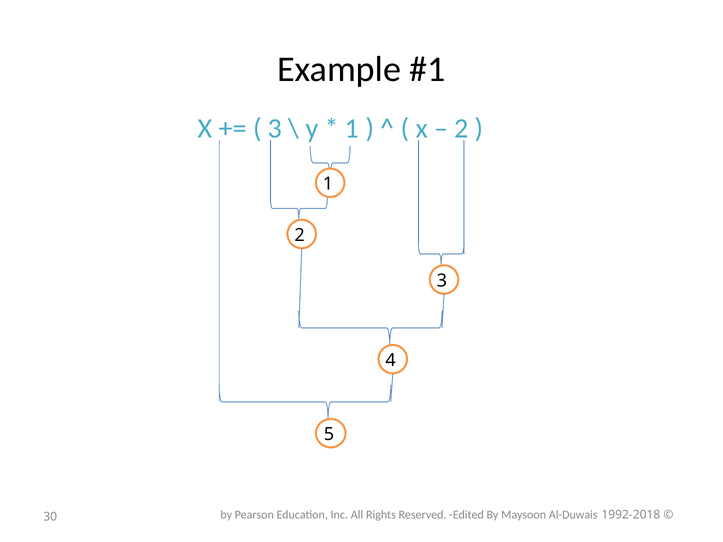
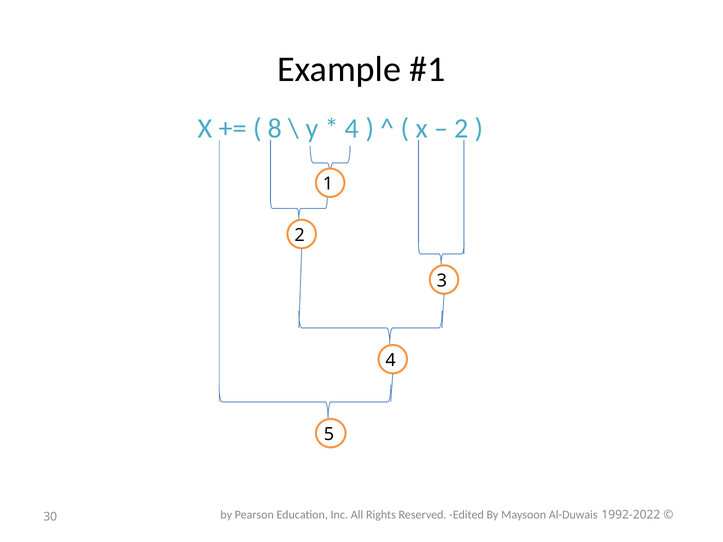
3 at (275, 128): 3 -> 8
1 at (352, 128): 1 -> 4
1992-2018: 1992-2018 -> 1992-2022
